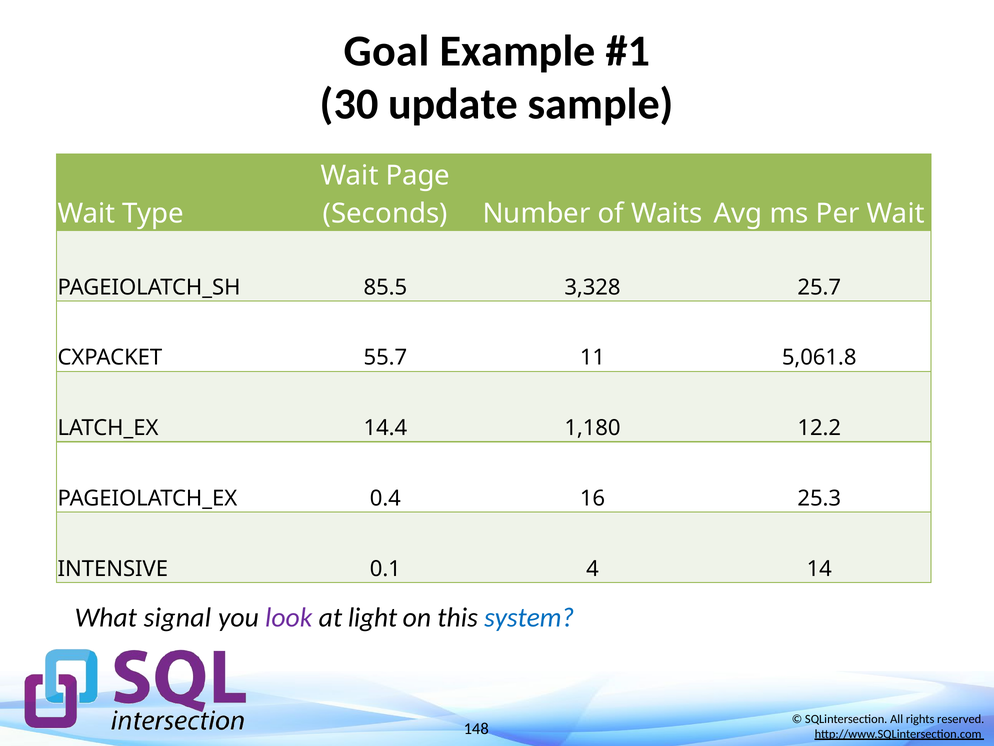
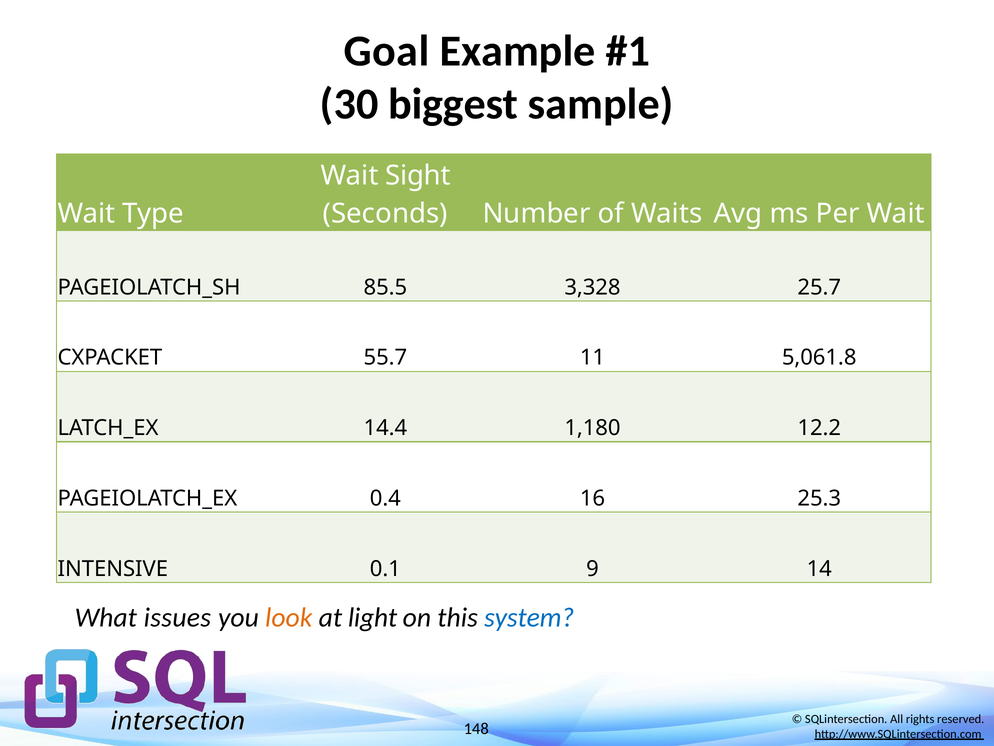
update: update -> biggest
Page: Page -> Sight
4: 4 -> 9
signal: signal -> issues
look colour: purple -> orange
